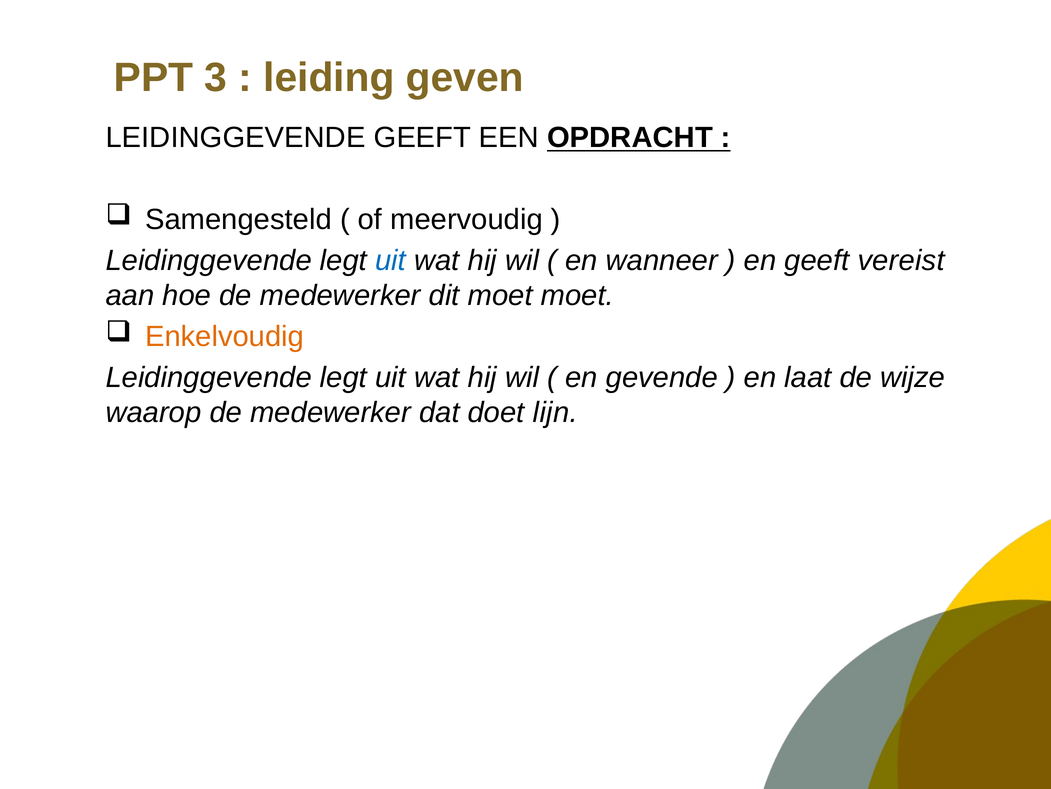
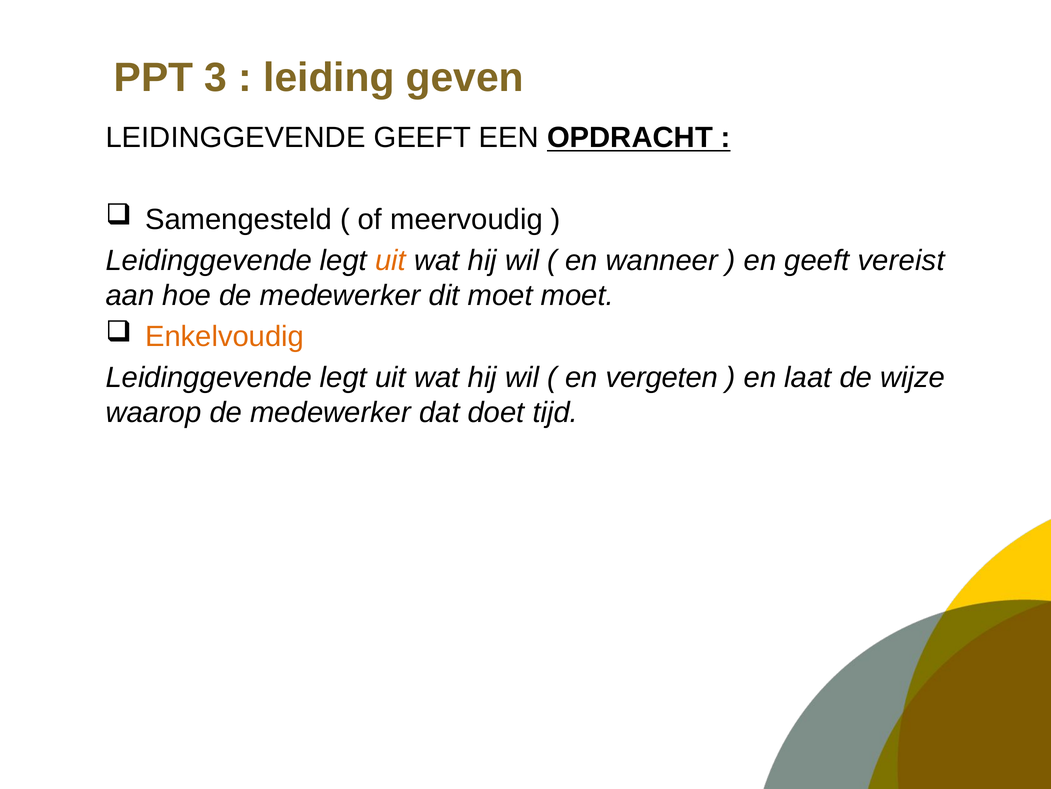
uit at (391, 260) colour: blue -> orange
gevende: gevende -> vergeten
lijn: lijn -> tijd
